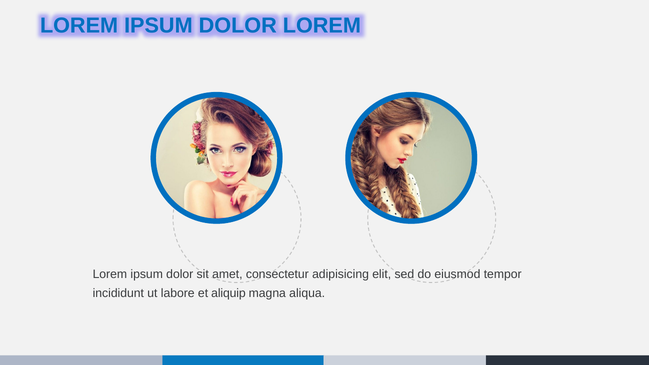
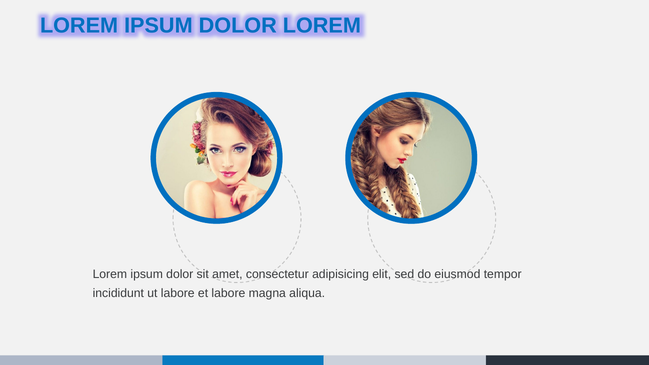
et aliquip: aliquip -> labore
